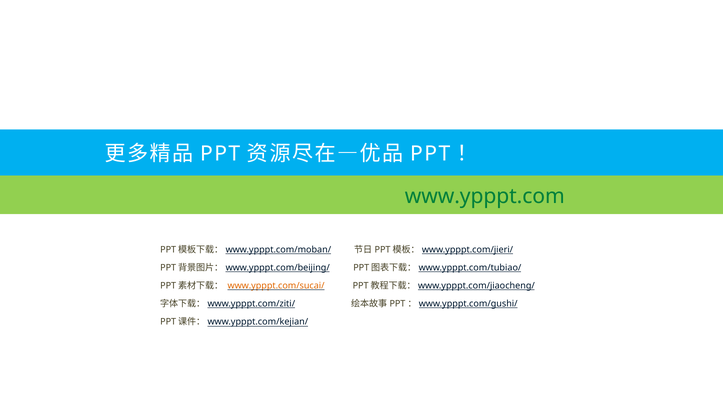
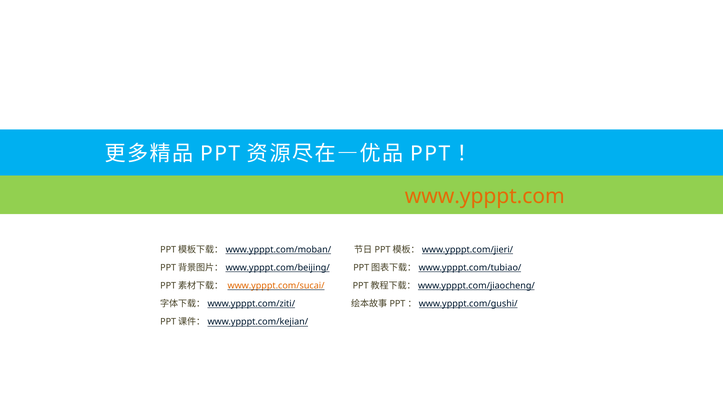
www.ypppt.com colour: green -> orange
